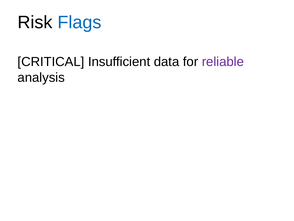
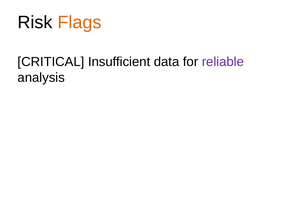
Flags colour: blue -> orange
